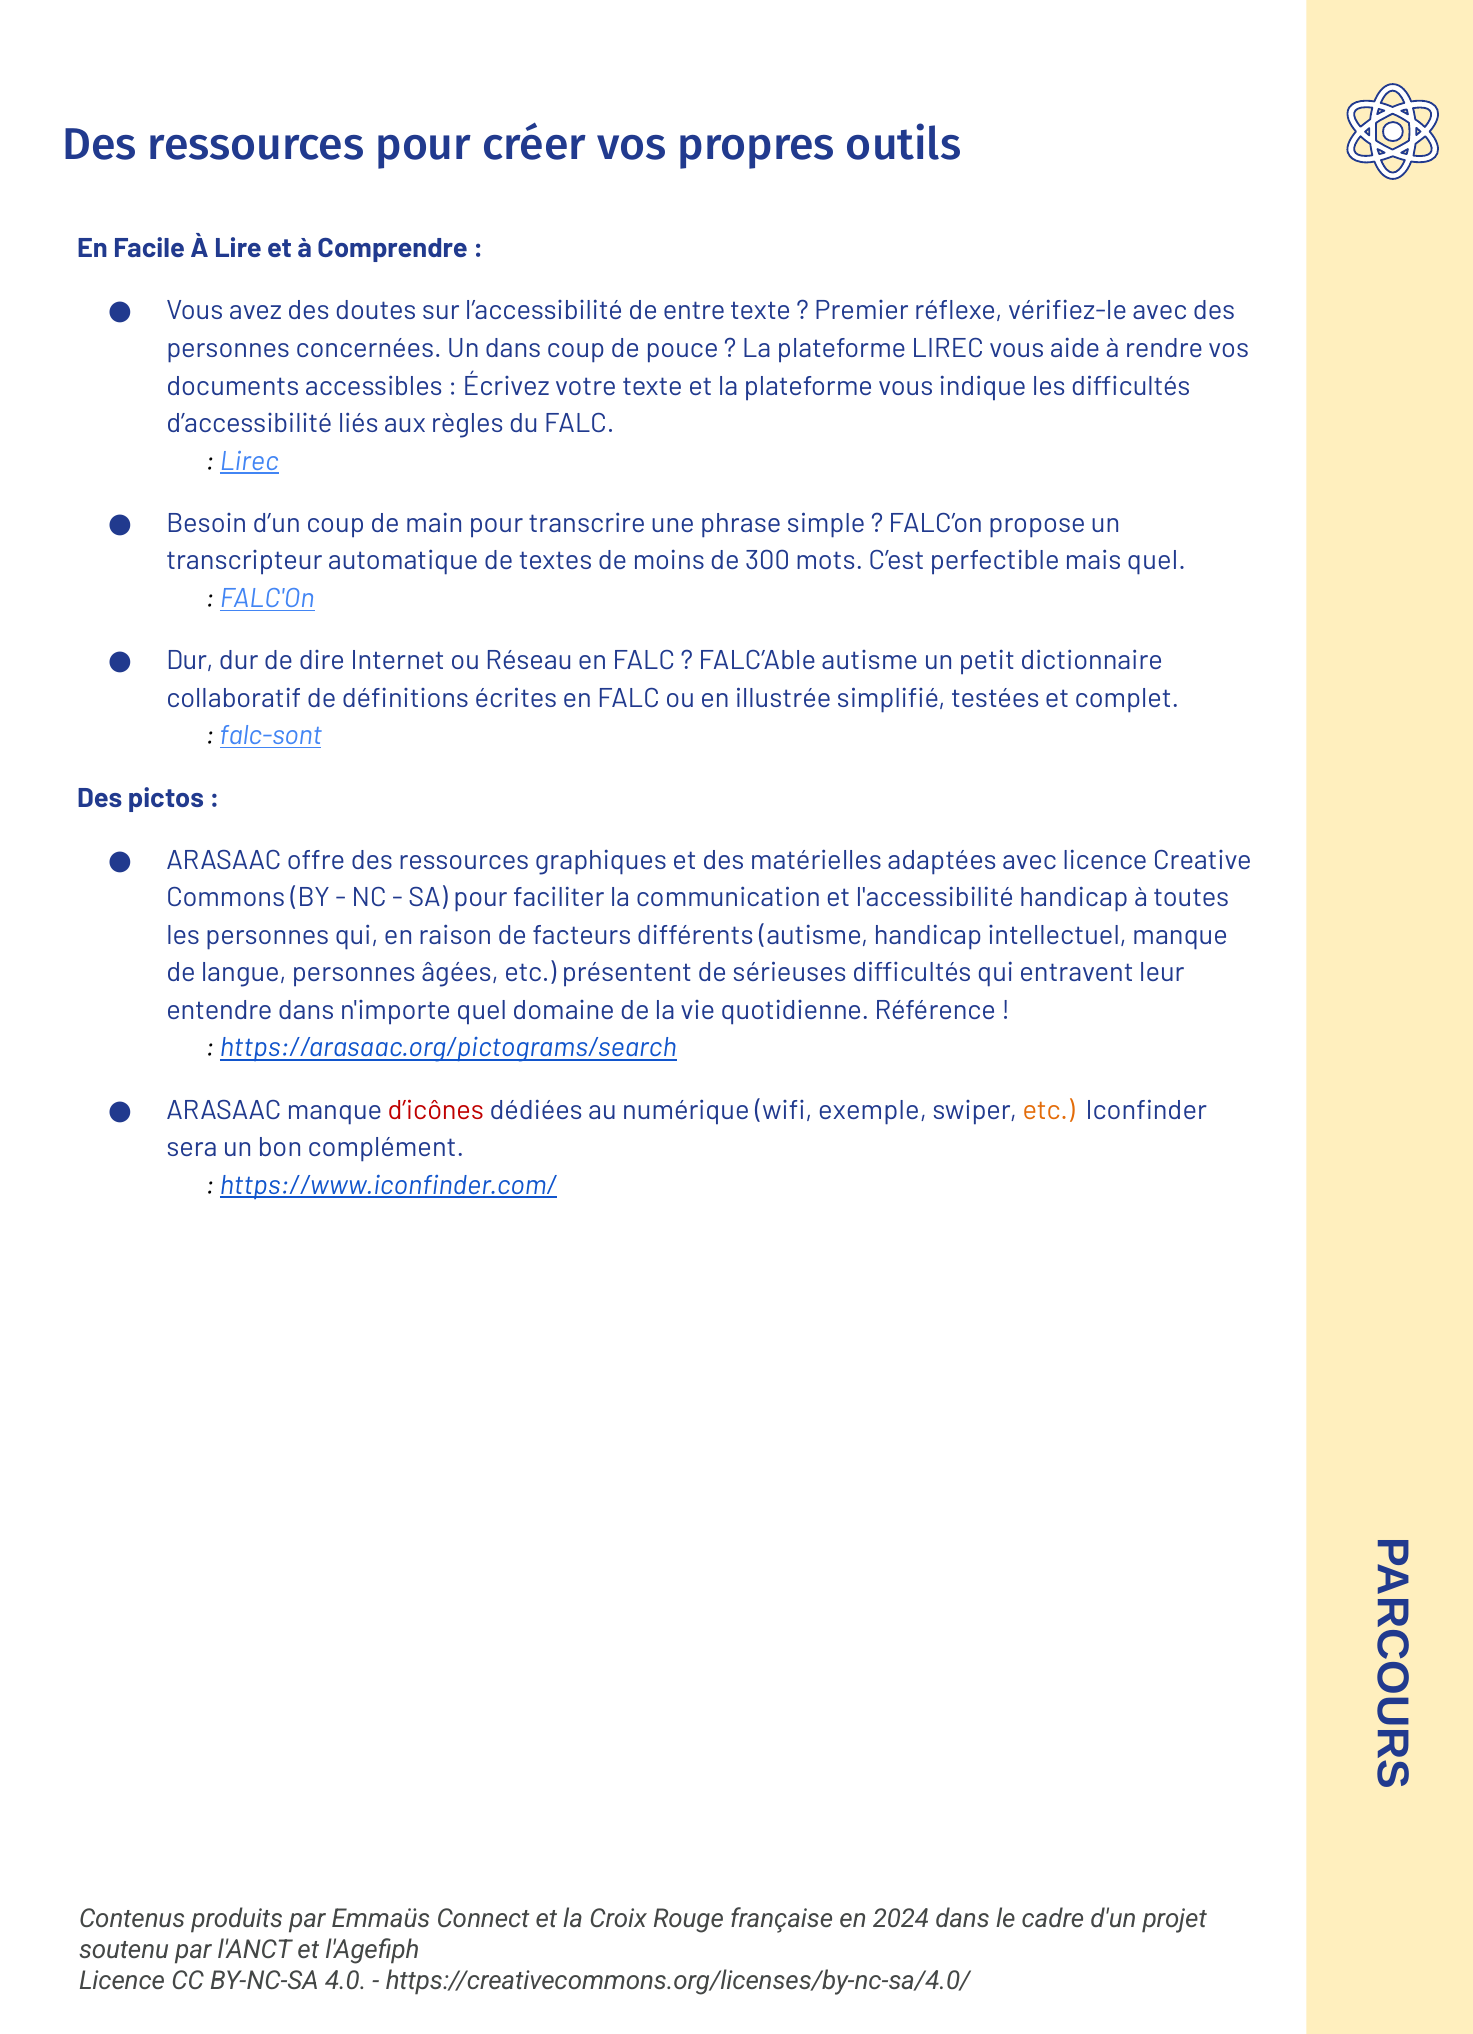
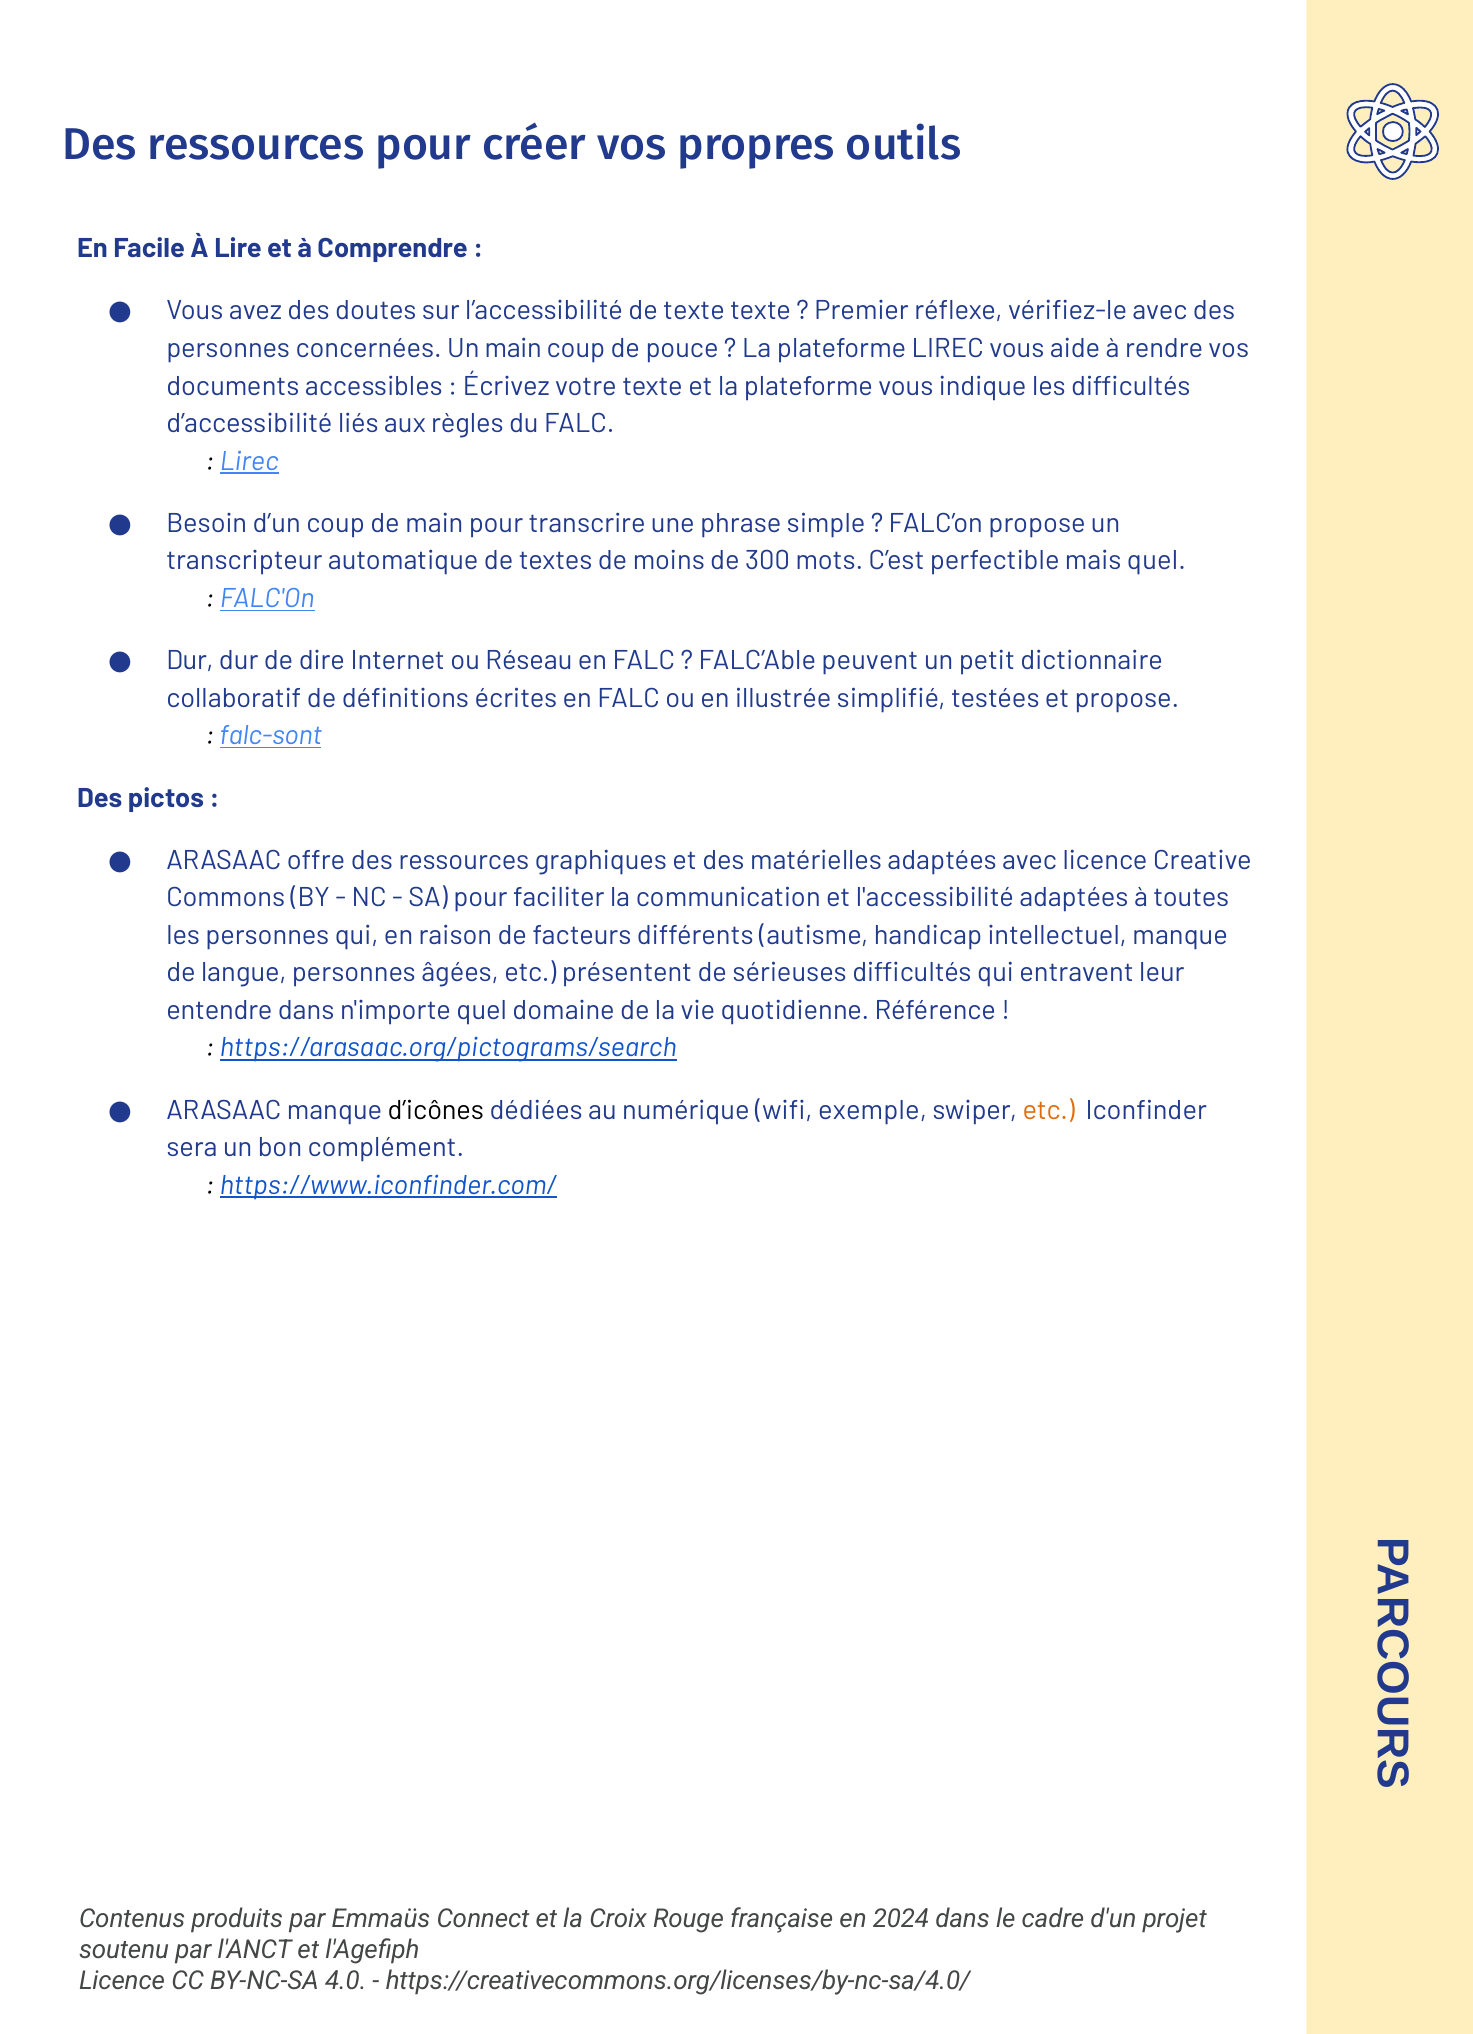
de entre: entre -> texte
Un dans: dans -> main
FALC’Able autisme: autisme -> peuvent
et complet: complet -> propose
l'accessibilité handicap: handicap -> adaptées
d’icônes colour: red -> black
